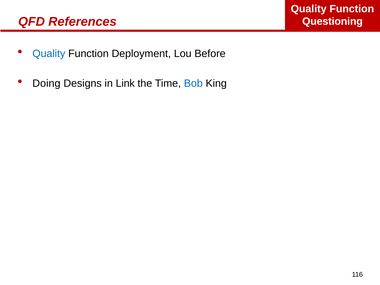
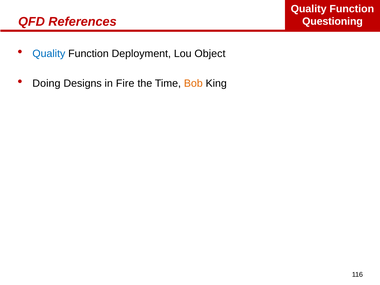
Before: Before -> Object
Link: Link -> Fire
Bob colour: blue -> orange
